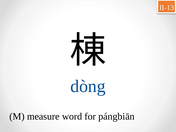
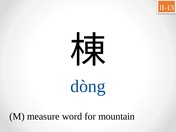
pángbiān: pángbiān -> mountain
